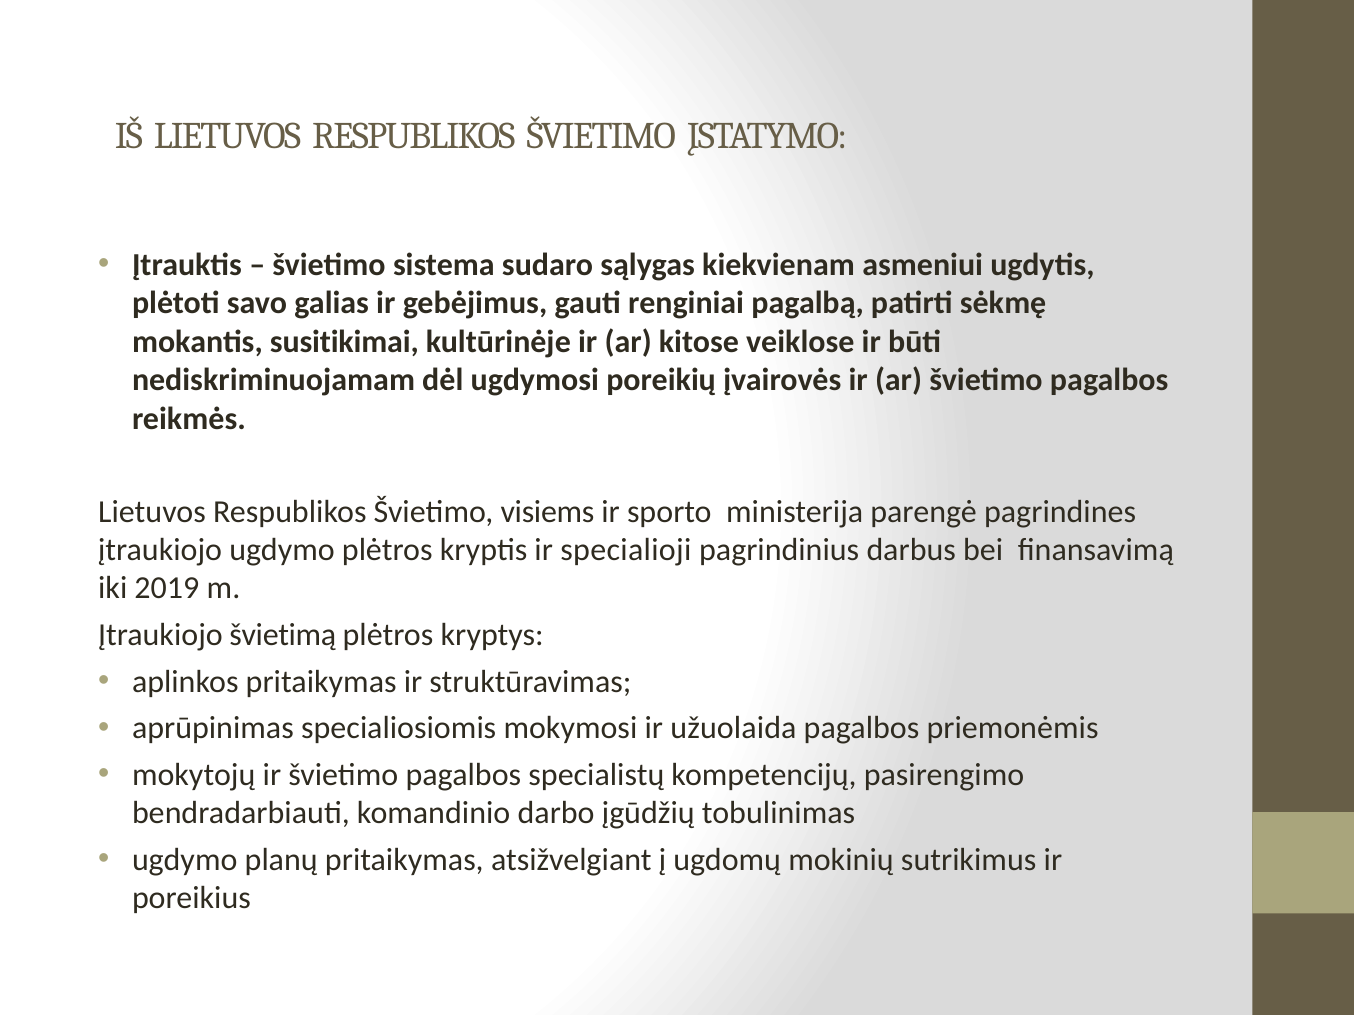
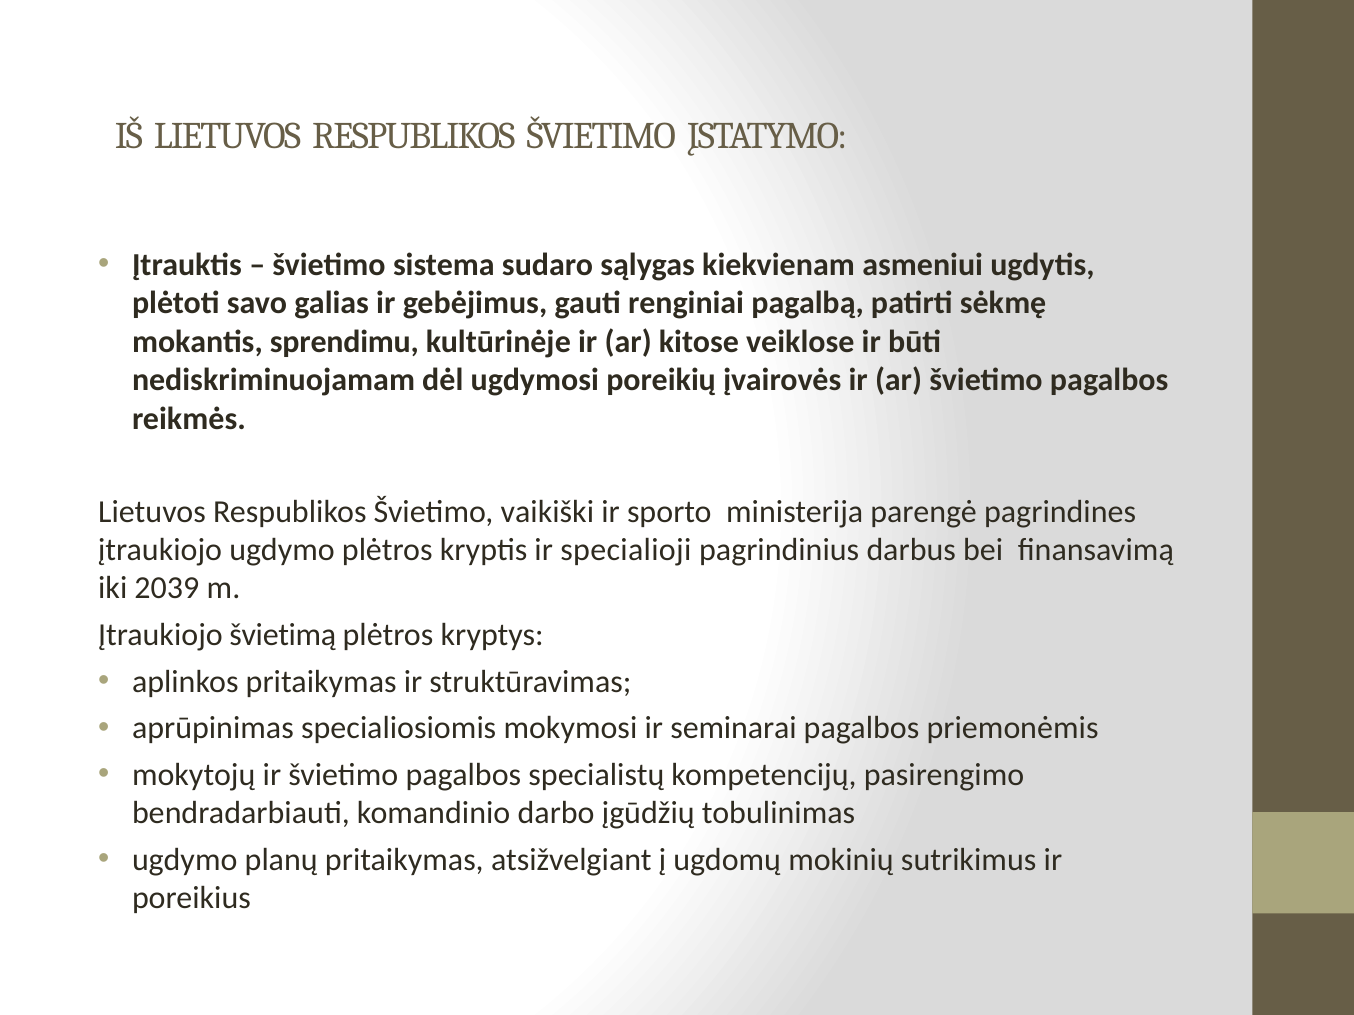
susitikimai: susitikimai -> sprendimu
visiems: visiems -> vaikiški
2019: 2019 -> 2039
užuolaida: užuolaida -> seminarai
